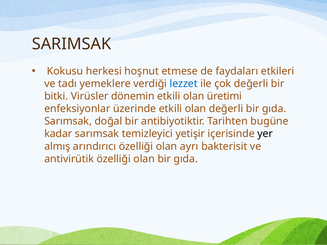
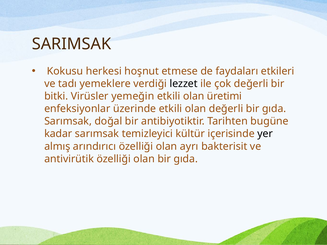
lezzet colour: blue -> black
dönemin: dönemin -> yemeğin
yetişir: yetişir -> kültür
